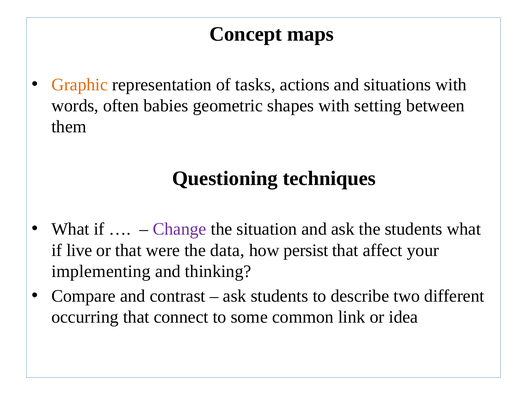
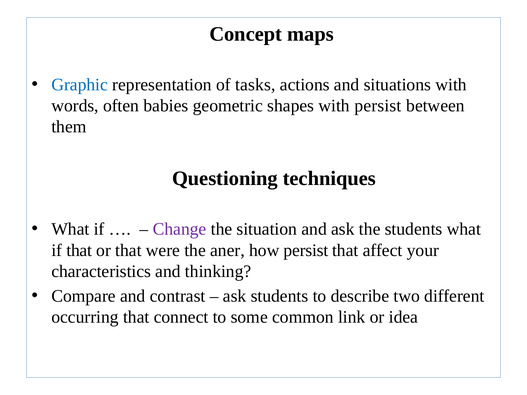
Graphic colour: orange -> blue
with setting: setting -> persist
if live: live -> that
data: data -> aner
implementing: implementing -> characteristics
